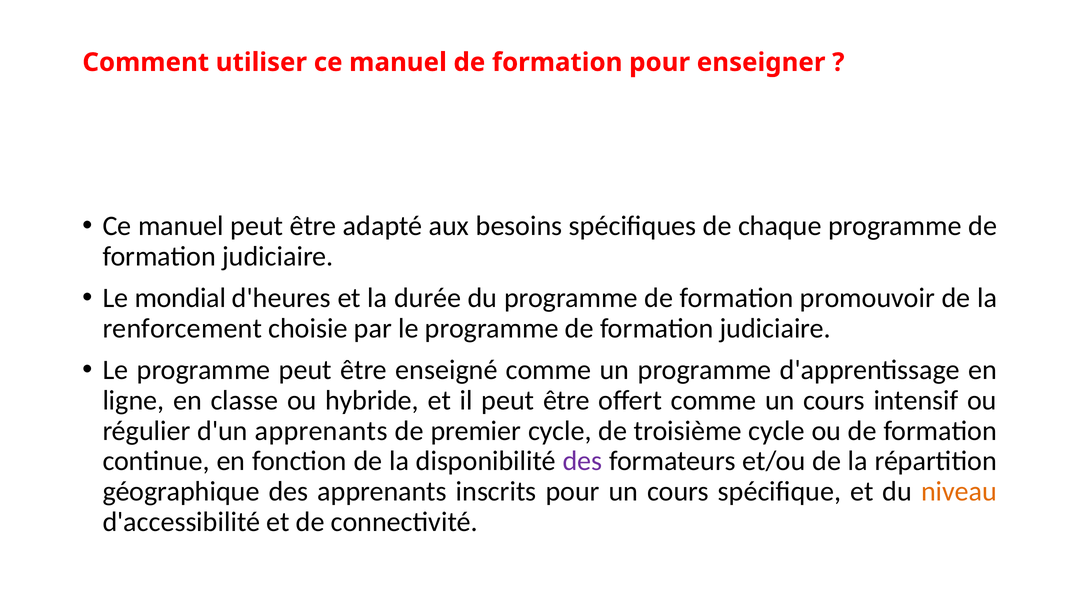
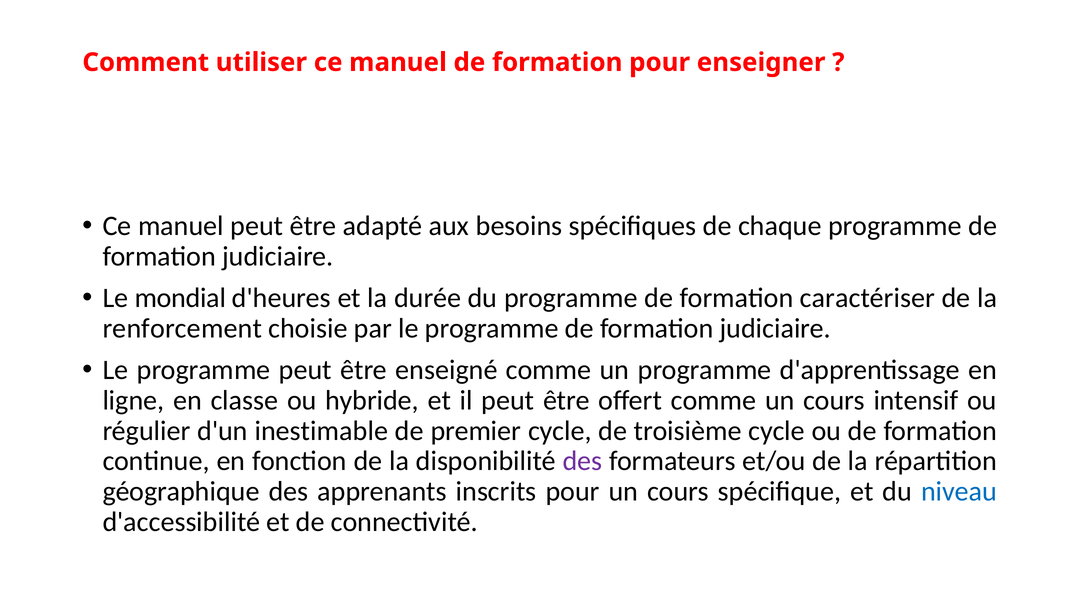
promouvoir: promouvoir -> caractériser
d'un apprenants: apprenants -> inestimable
niveau colour: orange -> blue
